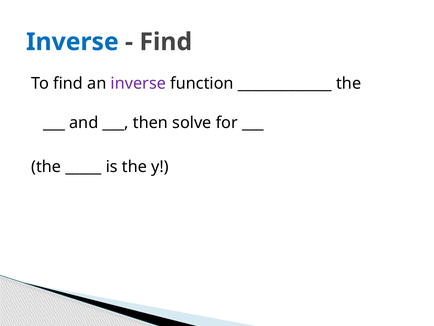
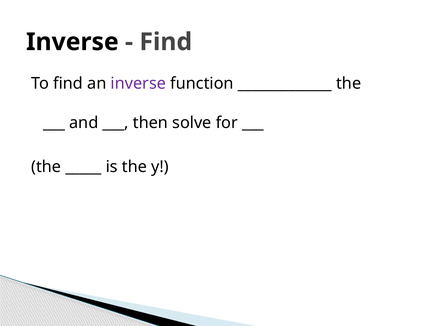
Inverse at (72, 42) colour: blue -> black
